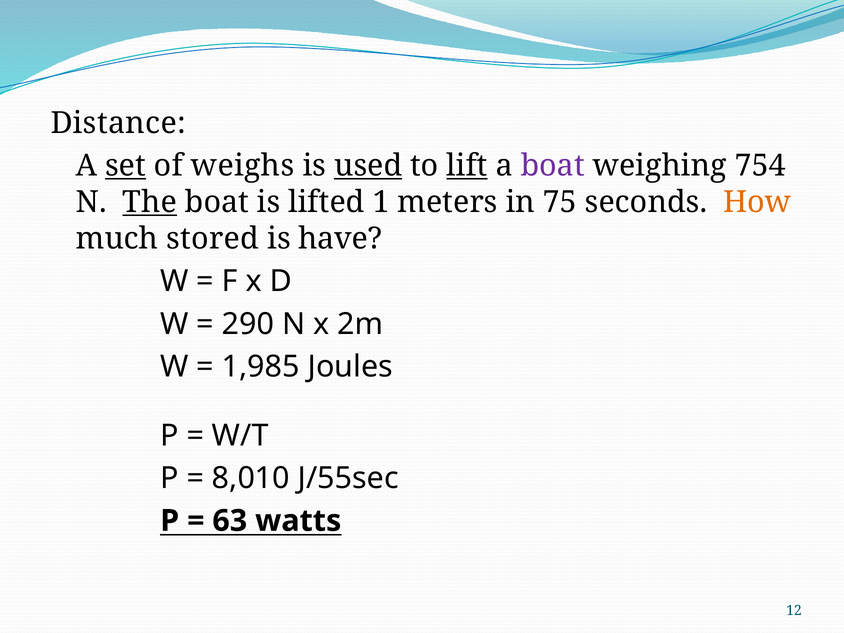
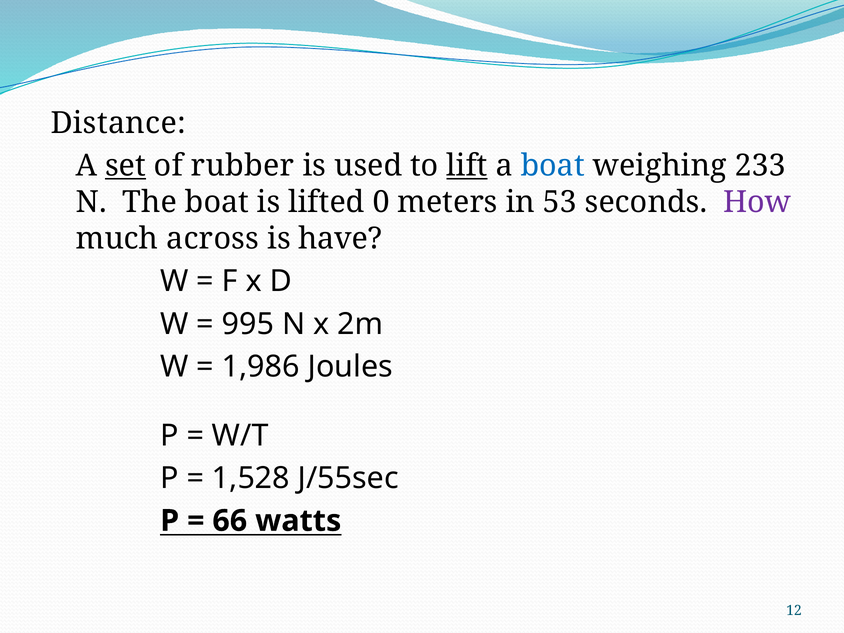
weighs: weighs -> rubber
used underline: present -> none
boat at (553, 166) colour: purple -> blue
754: 754 -> 233
The underline: present -> none
1: 1 -> 0
75: 75 -> 53
How colour: orange -> purple
stored: stored -> across
290: 290 -> 995
1,985: 1,985 -> 1,986
8,010: 8,010 -> 1,528
63: 63 -> 66
